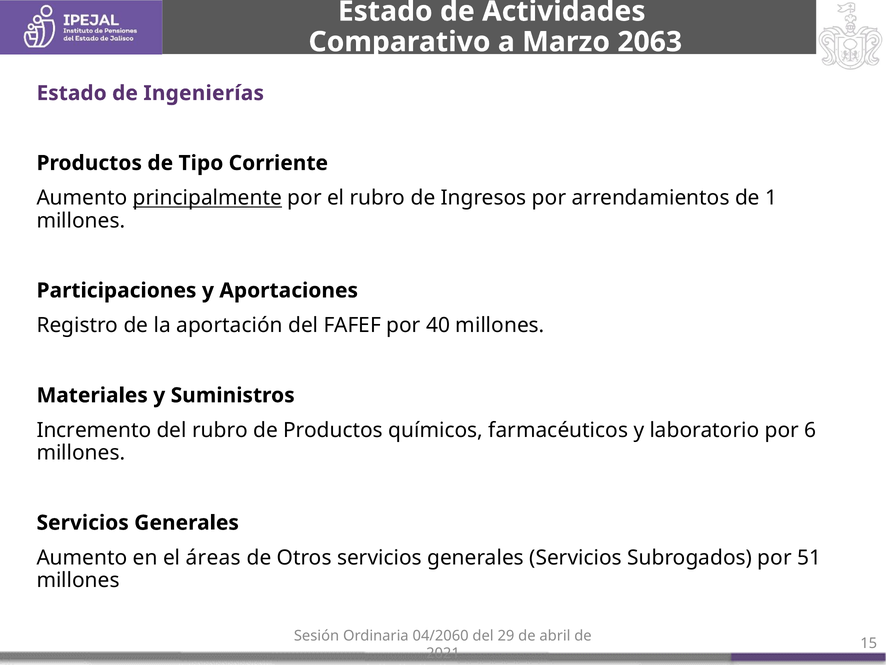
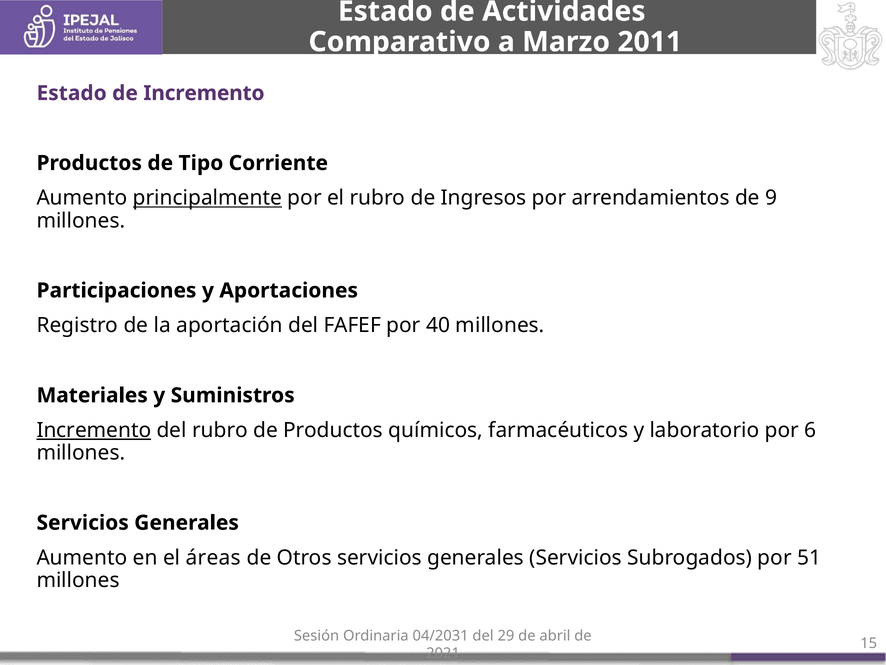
2063: 2063 -> 2011
de Ingenierías: Ingenierías -> Incremento
1: 1 -> 9
Incremento at (94, 430) underline: none -> present
04/2060: 04/2060 -> 04/2031
